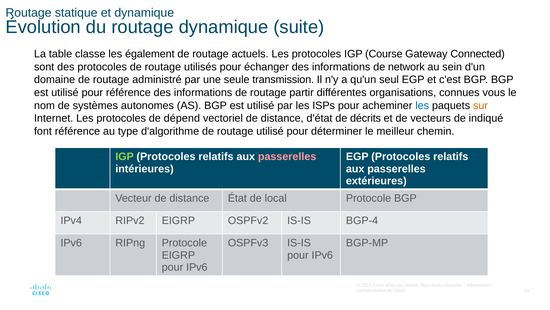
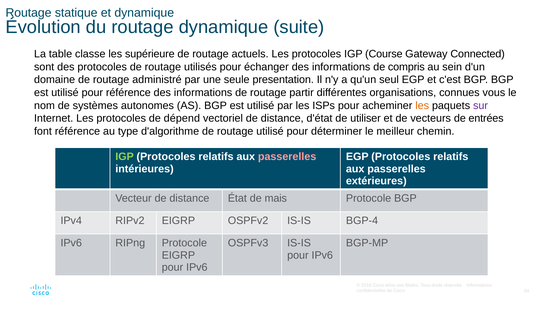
également: également -> supérieure
network: network -> compris
transmission: transmission -> presentation
les at (422, 105) colour: blue -> orange
sur colour: orange -> purple
décrits: décrits -> utiliser
indiqué: indiqué -> entrées
local: local -> mais
